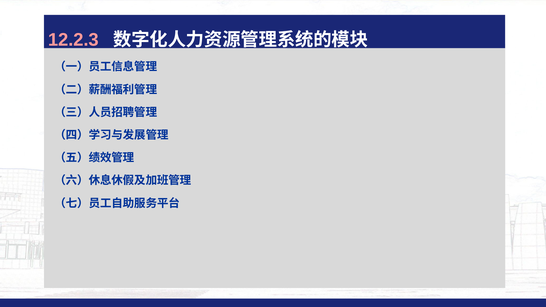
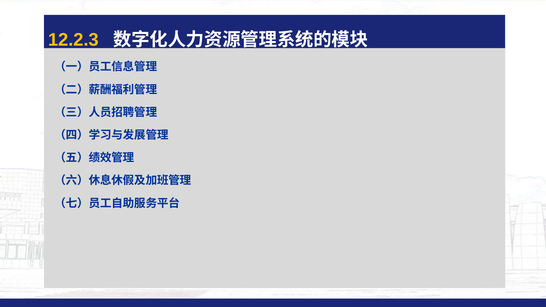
12.2.3 colour: pink -> yellow
